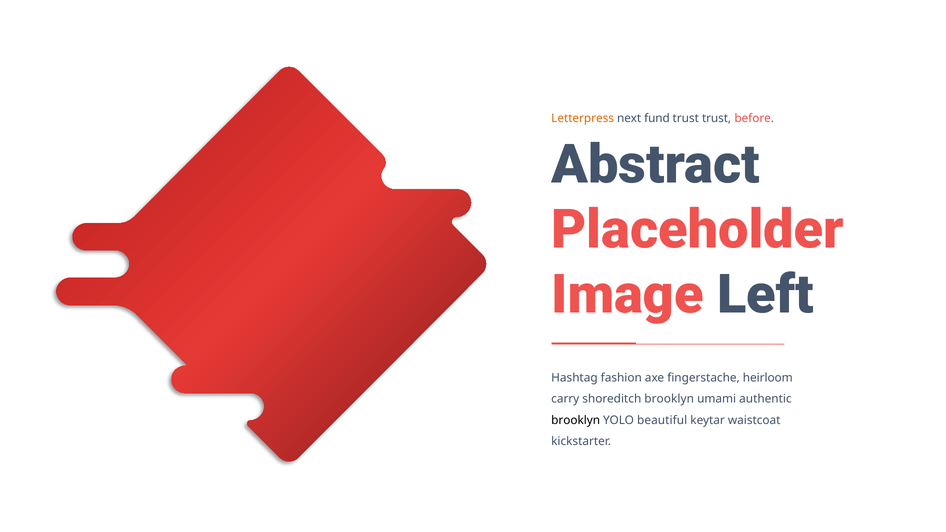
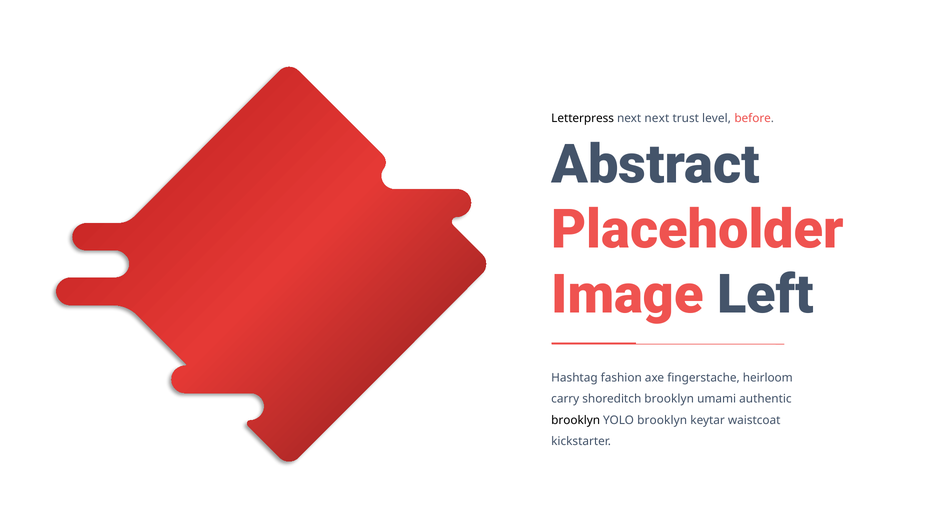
Letterpress colour: orange -> black
next fund: fund -> next
trust trust: trust -> level
YOLO beautiful: beautiful -> brooklyn
